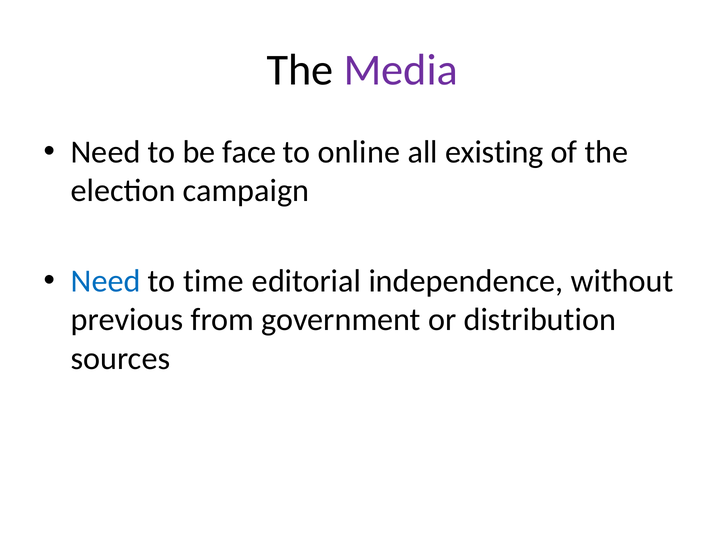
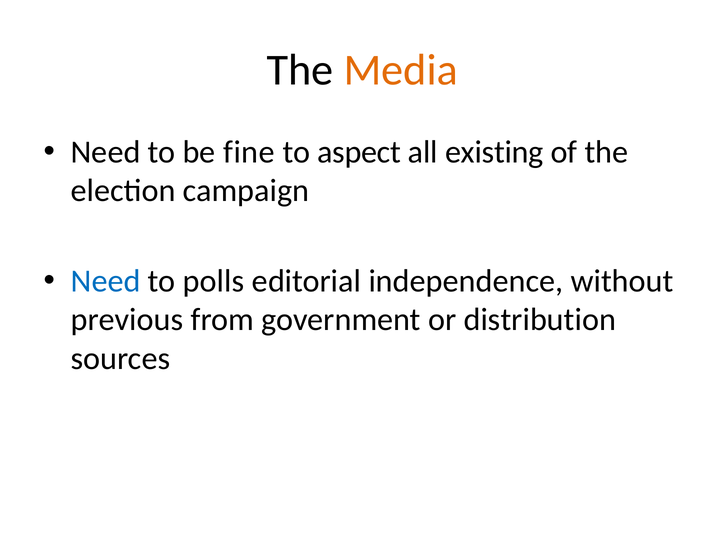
Media colour: purple -> orange
face: face -> fine
online: online -> aspect
time: time -> polls
